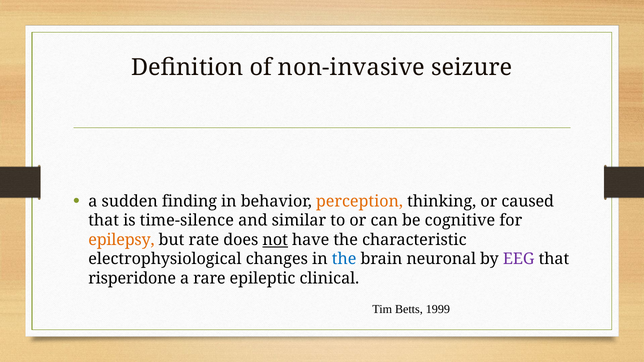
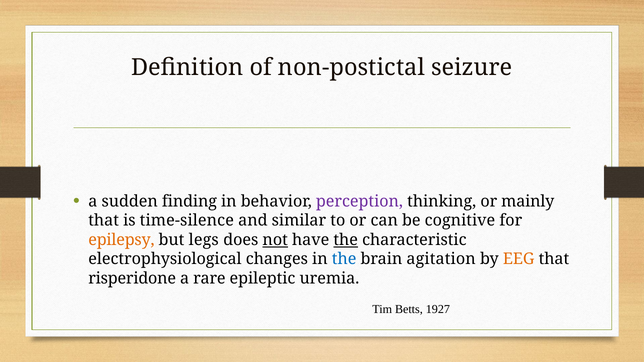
non-invasive: non-invasive -> non-postictal
perception colour: orange -> purple
caused: caused -> mainly
rate: rate -> legs
the at (346, 240) underline: none -> present
neuronal: neuronal -> agitation
EEG colour: purple -> orange
clinical: clinical -> uremia
1999: 1999 -> 1927
